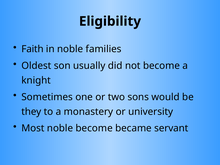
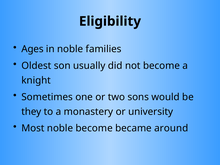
Faith: Faith -> Ages
servant: servant -> around
